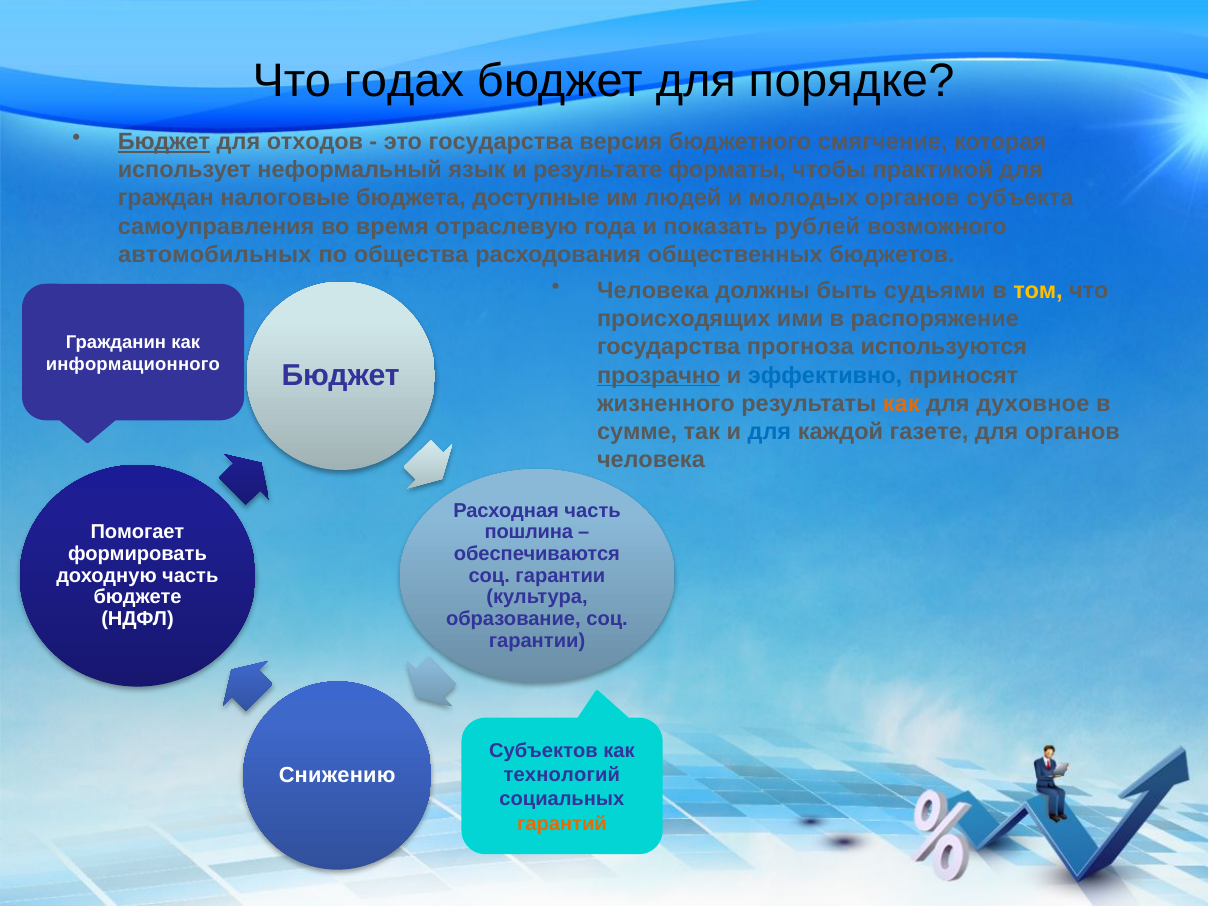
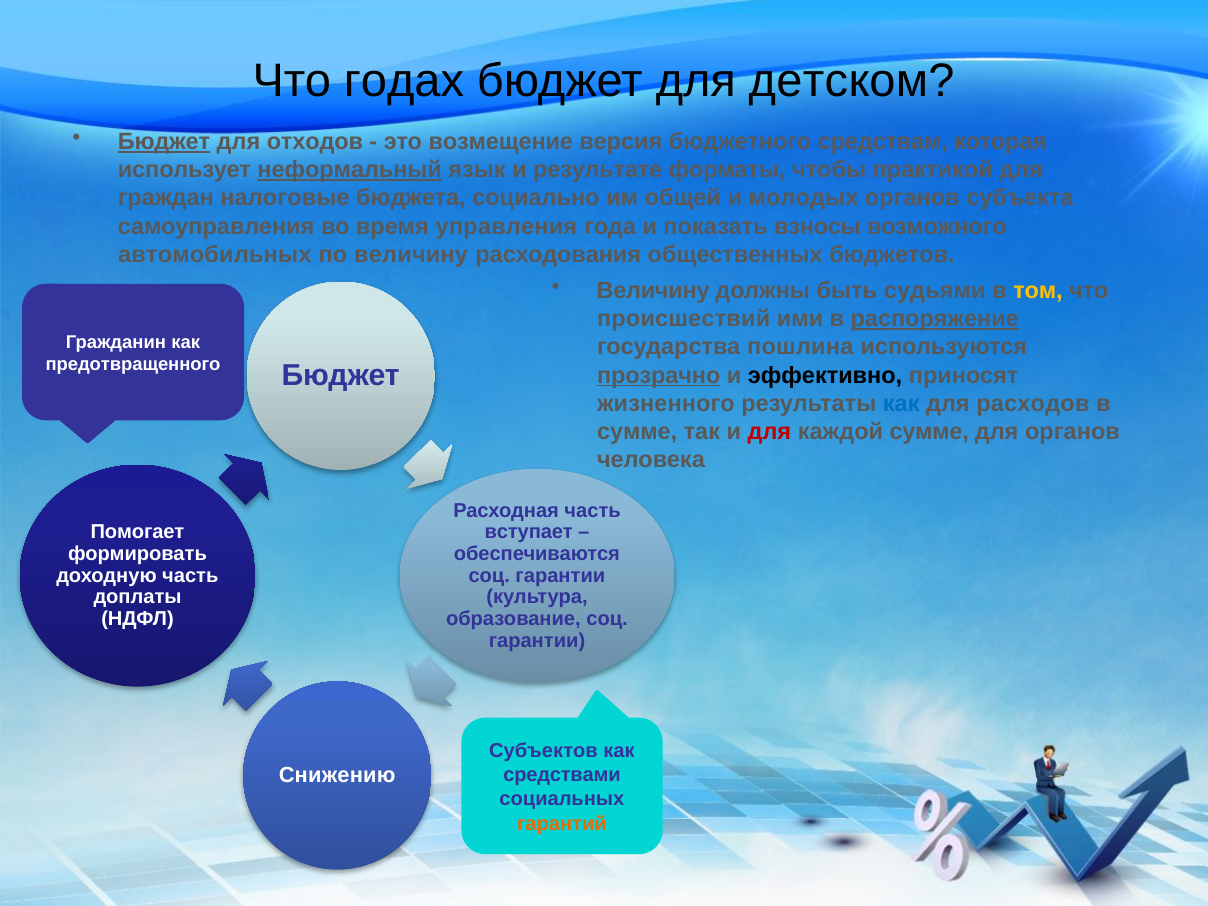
порядке: порядке -> детском
это государства: государства -> возмещение
смягчение: смягчение -> средствам
неформальный underline: none -> present
доступные: доступные -> социально
людей: людей -> общей
отраслевую: отраслевую -> управления
рублей: рублей -> взносы
по общества: общества -> величину
Человека at (653, 291): Человека -> Величину
происходящих: происходящих -> происшествий
распоряжение underline: none -> present
прогноза: прогноза -> пошлина
информационного: информационного -> предотвращенного
эффективно colour: blue -> black
как at (901, 404) colour: orange -> blue
духовное: духовное -> расходов
для at (769, 432) colour: blue -> red
каждой газете: газете -> сумме
пошлина: пошлина -> вступает
бюджете: бюджете -> доплаты
технологий: технологий -> средствами
